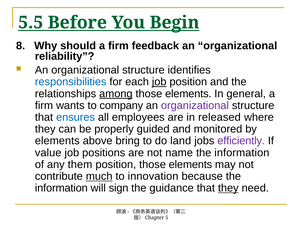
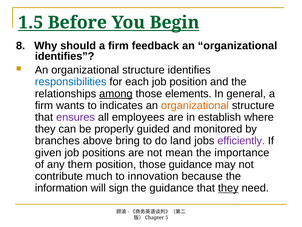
5.5: 5.5 -> 1.5
reliability at (65, 56): reliability -> identifies
job at (159, 82) underline: present -> none
company: company -> indicates
organizational at (195, 105) colour: purple -> orange
ensures colour: blue -> purple
released: released -> establish
elements at (57, 141): elements -> branches
value: value -> given
name: name -> mean
information at (242, 152): information -> importance
position those elements: elements -> guidance
much underline: present -> none
